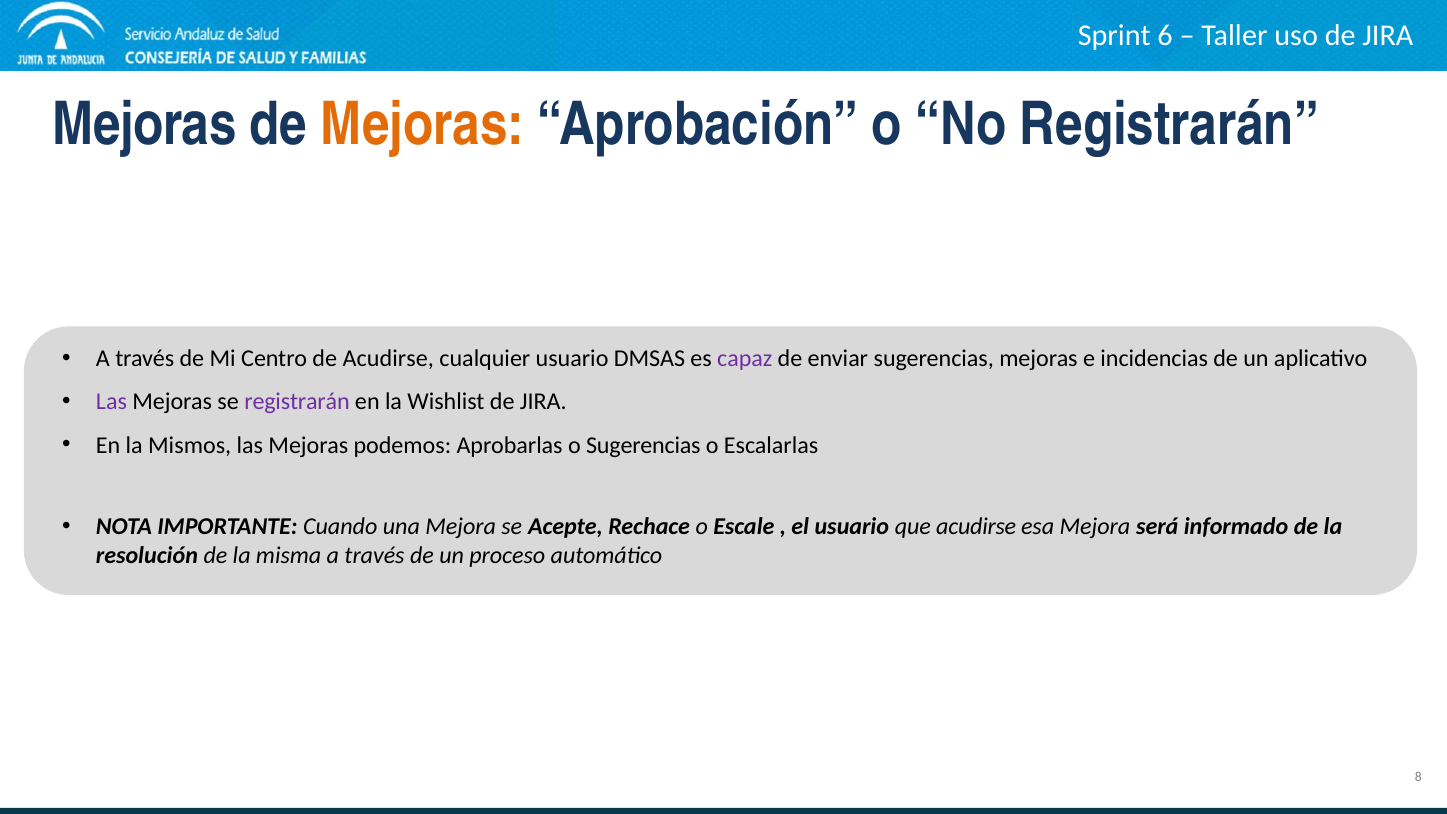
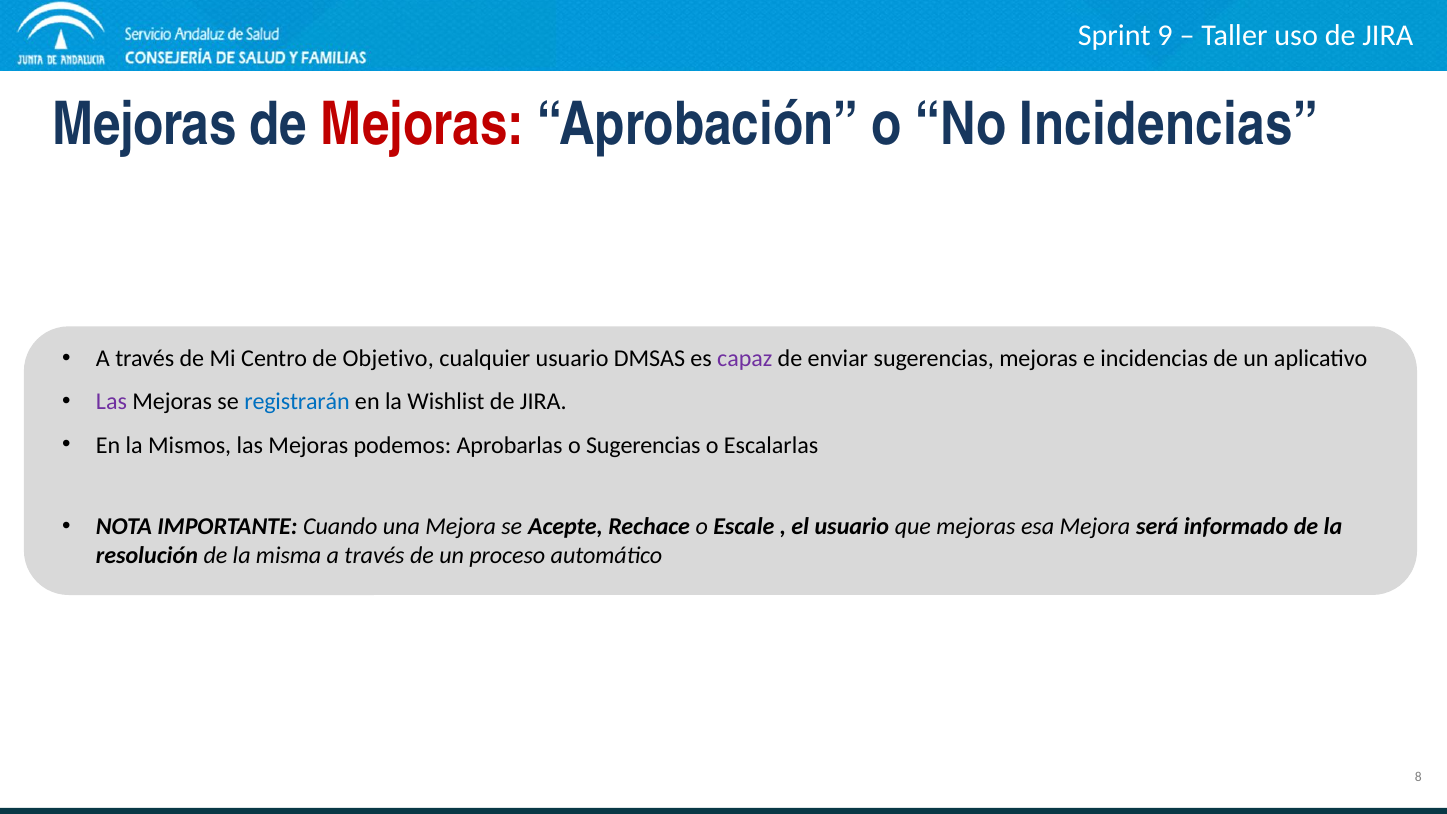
6: 6 -> 9
Mejoras at (422, 125) colour: orange -> red
No Registrarán: Registrarán -> Incidencias
de Acudirse: Acudirse -> Objetivo
registrarán at (297, 402) colour: purple -> blue
que acudirse: acudirse -> mejoras
